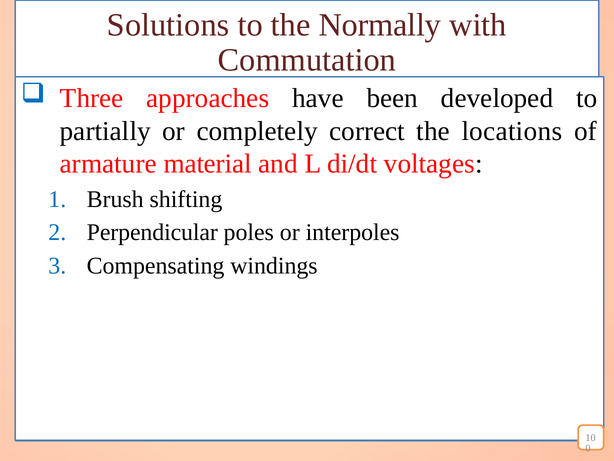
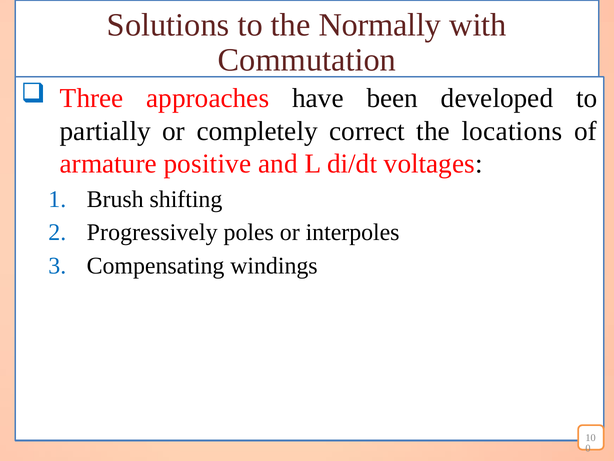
material: material -> positive
Perpendicular: Perpendicular -> Progressively
